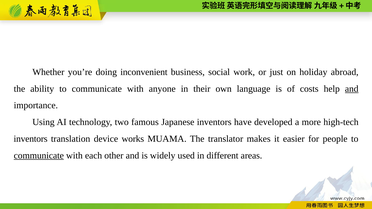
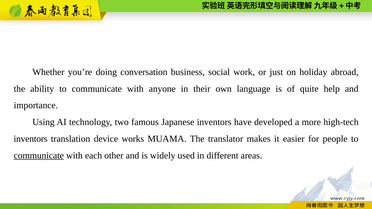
inconvenient: inconvenient -> conversation
costs: costs -> quite
and at (352, 89) underline: present -> none
